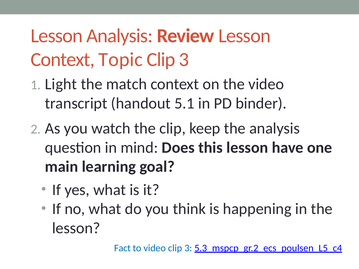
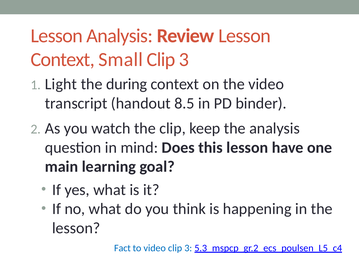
Topic: Topic -> Small
match: match -> during
5.1: 5.1 -> 8.5
